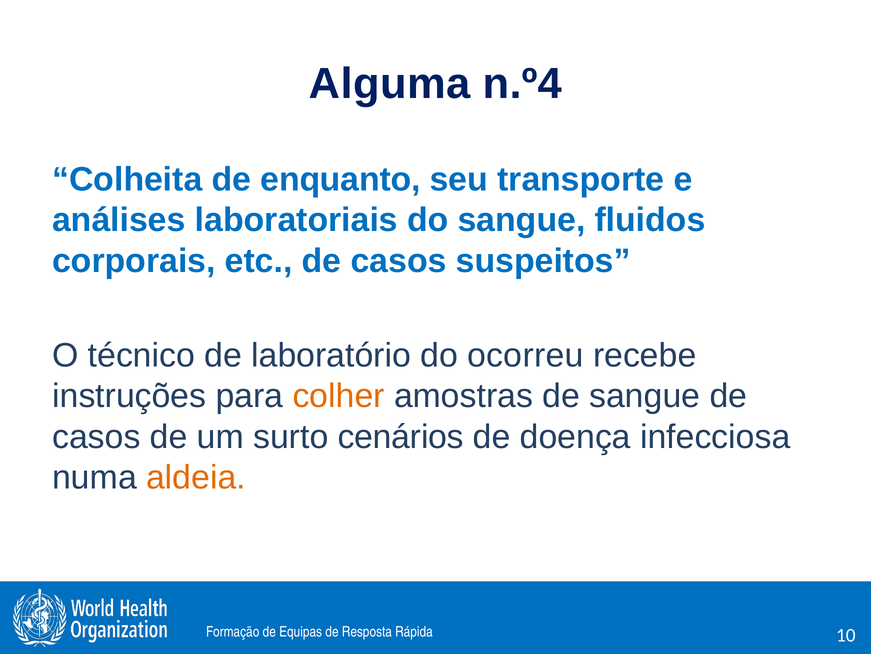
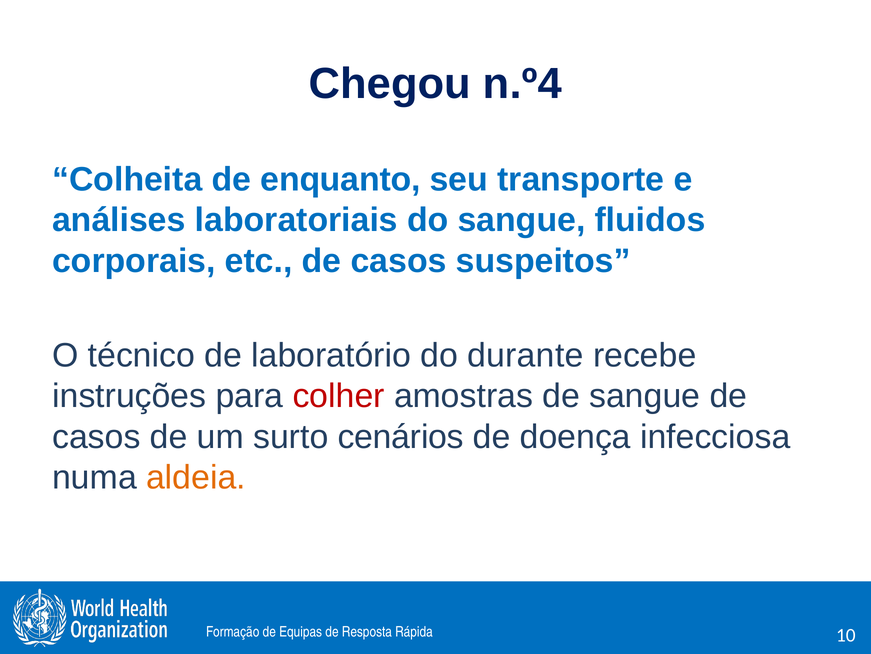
Alguma: Alguma -> Chegou
ocorreu: ocorreu -> durante
colher colour: orange -> red
